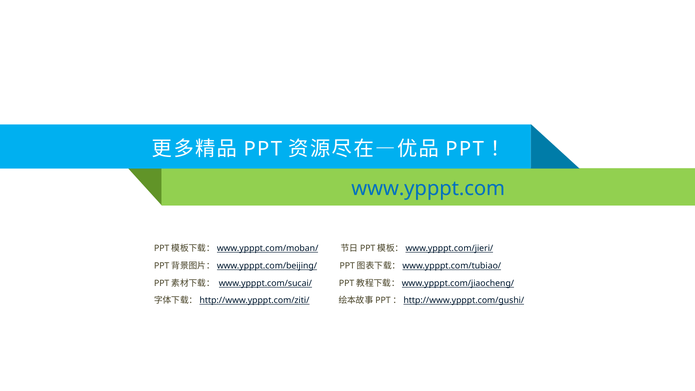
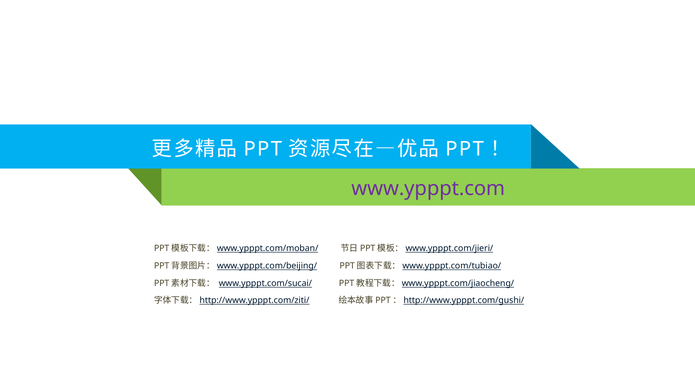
www.ypppt.com colour: blue -> purple
